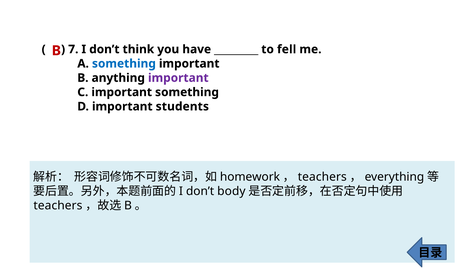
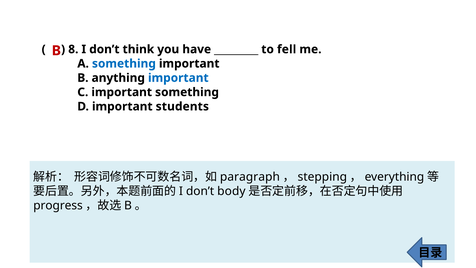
7: 7 -> 8
important at (178, 78) colour: purple -> blue
homework: homework -> paragraph
teachers at (322, 177): teachers -> stepping
teachers at (58, 205): teachers -> progress
